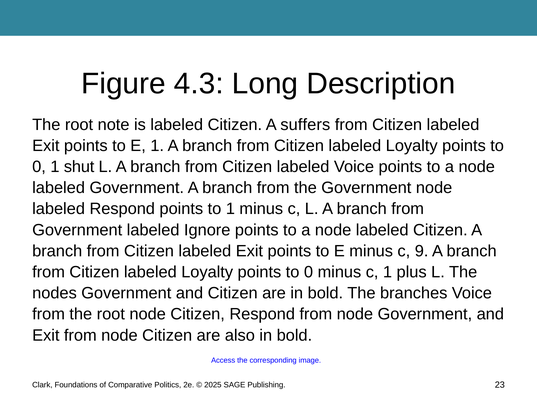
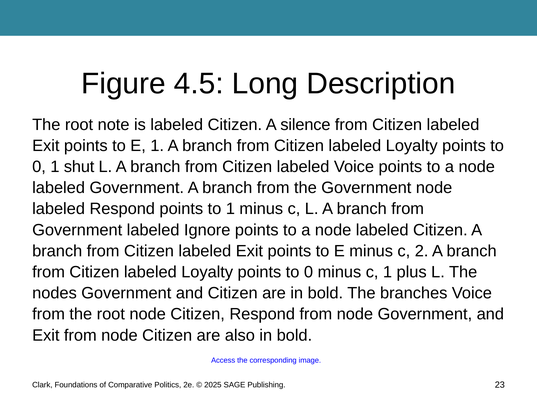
4.3: 4.3 -> 4.5
suffers: suffers -> silence
9: 9 -> 2
